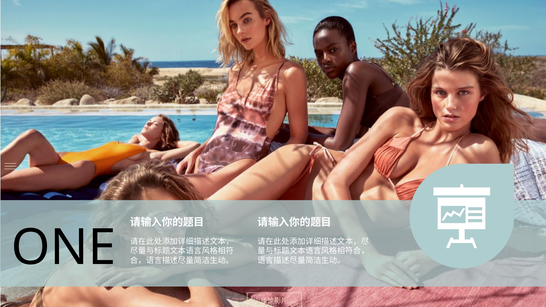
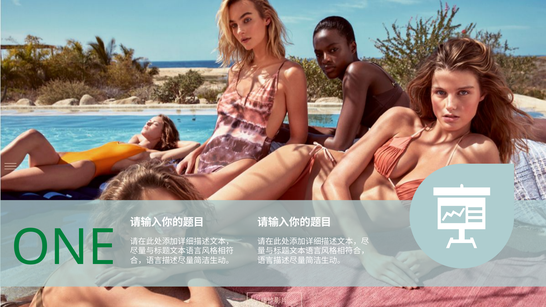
ONE colour: black -> green
